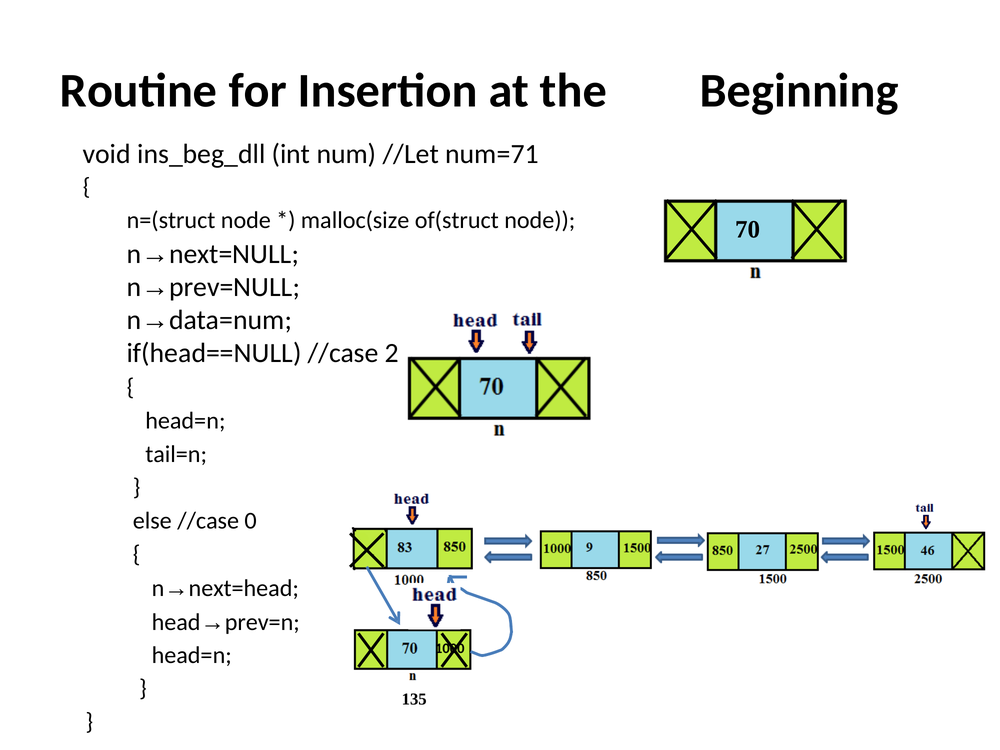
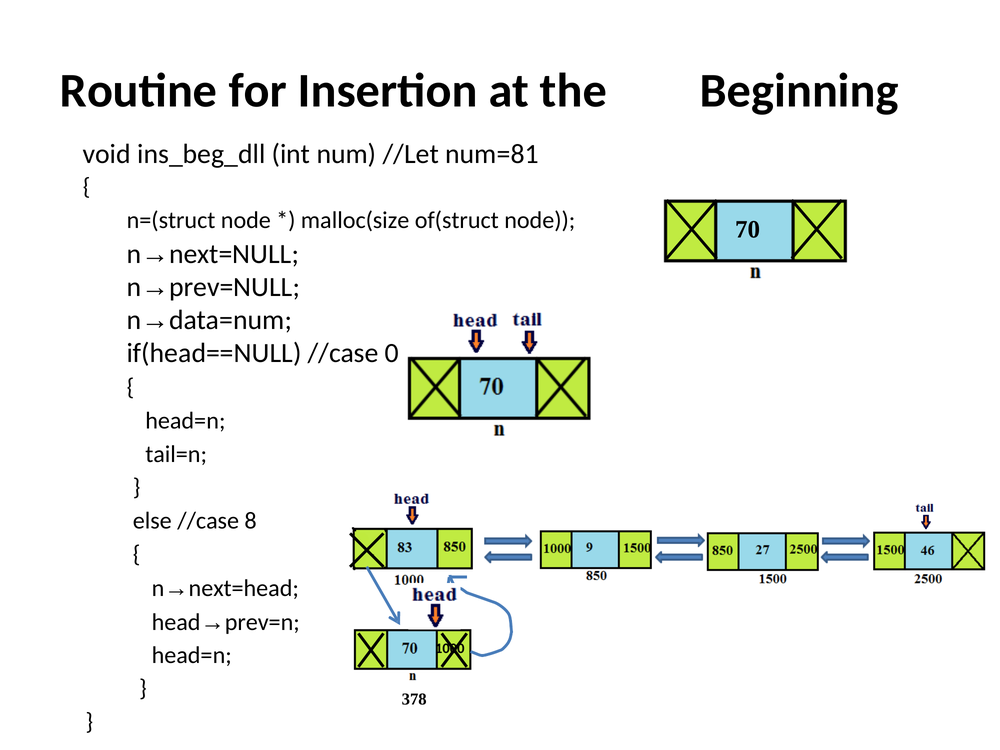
num=71: num=71 -> num=81
2: 2 -> 0
0: 0 -> 8
135: 135 -> 378
